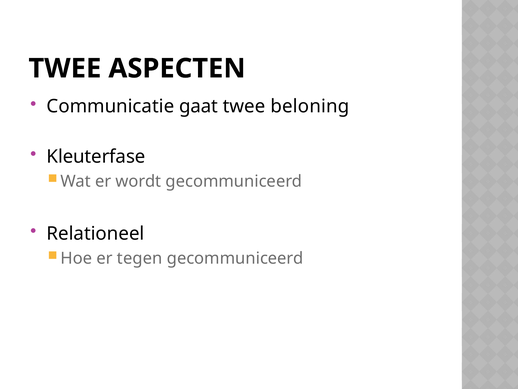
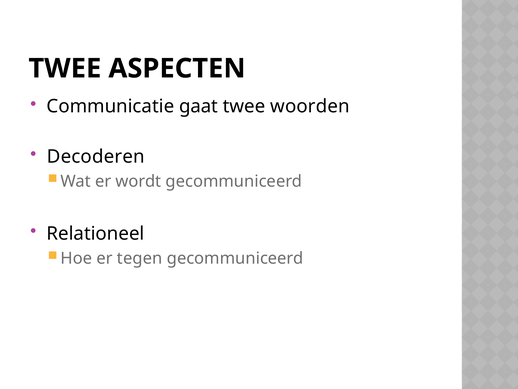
beloning: beloning -> woorden
Kleuterfase: Kleuterfase -> Decoderen
